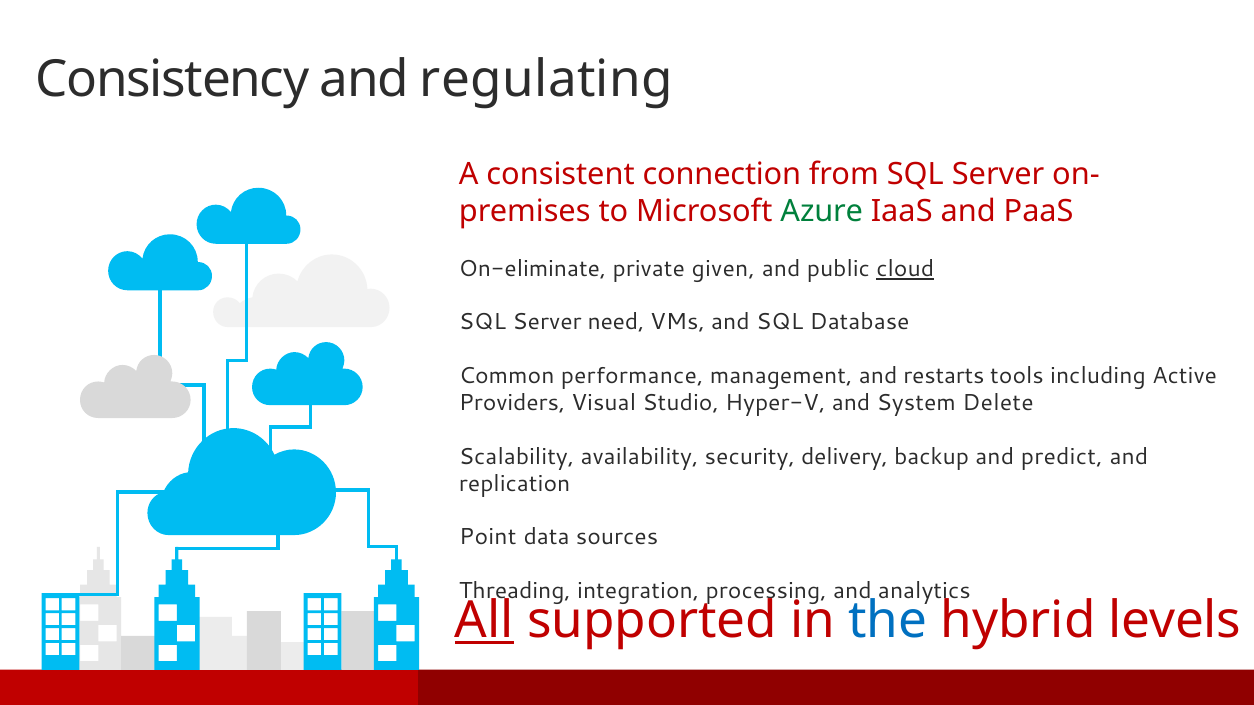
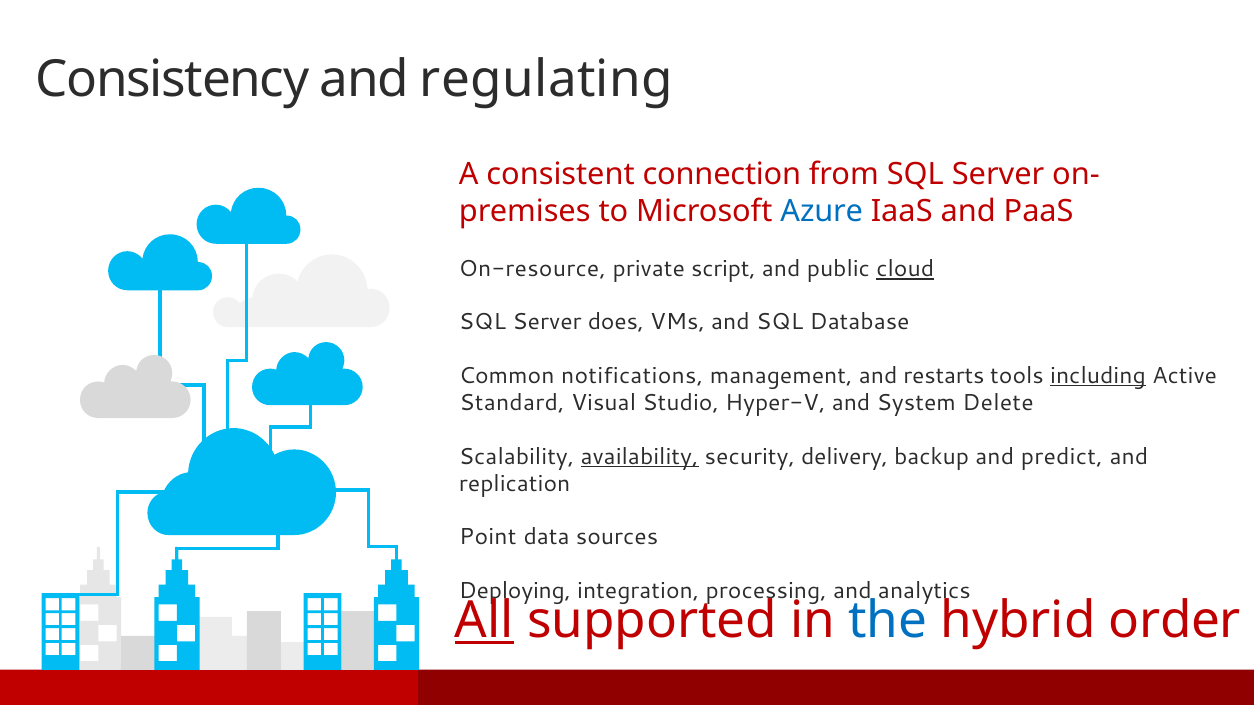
Azure colour: green -> blue
On-eliminate: On-eliminate -> On-resource
given: given -> script
need: need -> does
performance: performance -> notifications
including underline: none -> present
Providers: Providers -> Standard
availability underline: none -> present
Threading: Threading -> Deploying
levels: levels -> order
